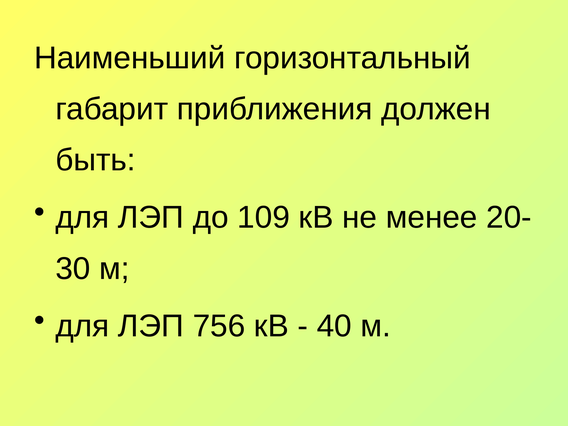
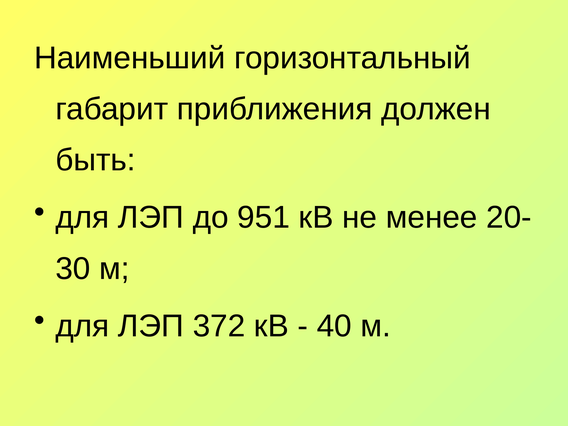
109: 109 -> 951
756: 756 -> 372
